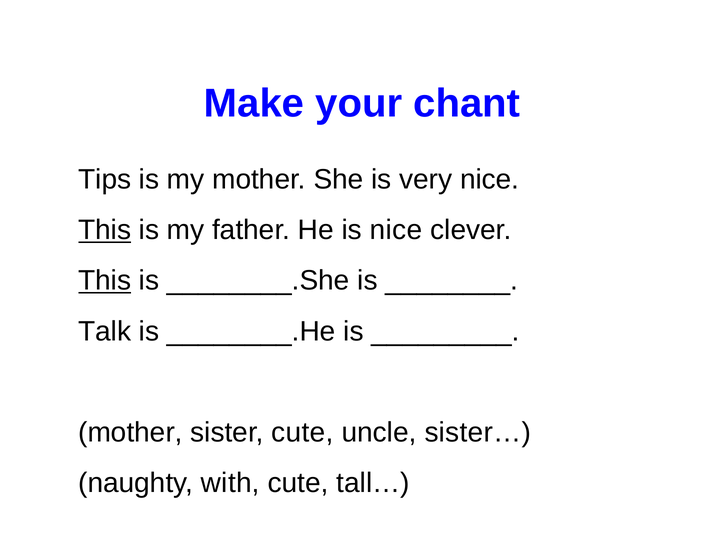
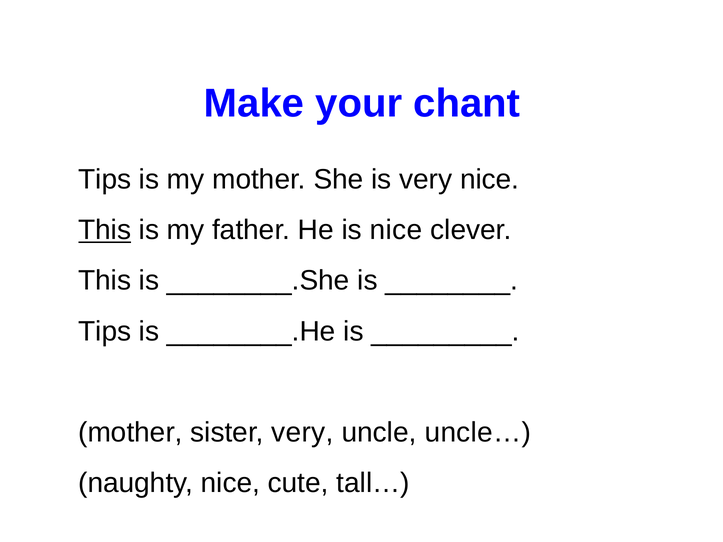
This at (105, 281) underline: present -> none
Talk at (105, 331): Talk -> Tips
sister cute: cute -> very
sister…: sister… -> uncle…
naughty with: with -> nice
